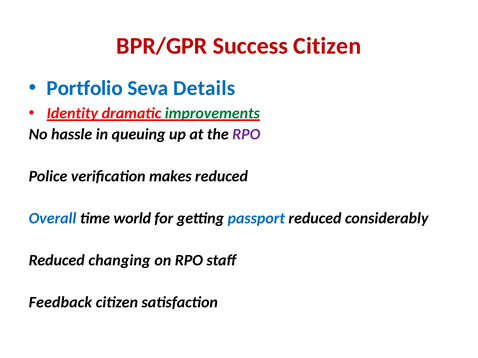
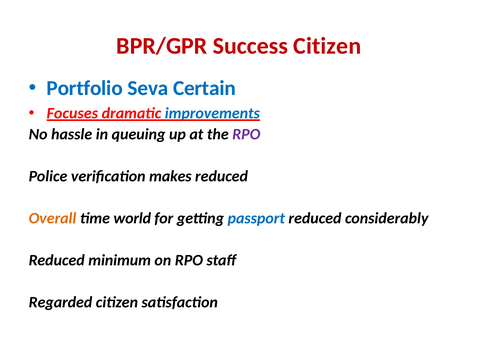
Details: Details -> Certain
Identity: Identity -> Focuses
improvements colour: green -> blue
Overall colour: blue -> orange
changing: changing -> minimum
Feedback: Feedback -> Regarded
